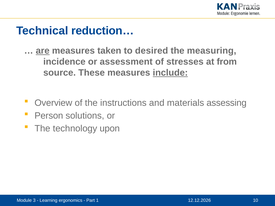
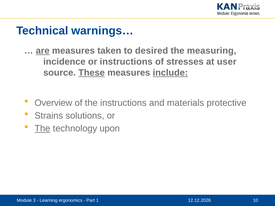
reduction…: reduction… -> warnings…
or assessment: assessment -> instructions
from: from -> user
These underline: none -> present
assessing: assessing -> protective
Person: Person -> Strains
The at (42, 129) underline: none -> present
